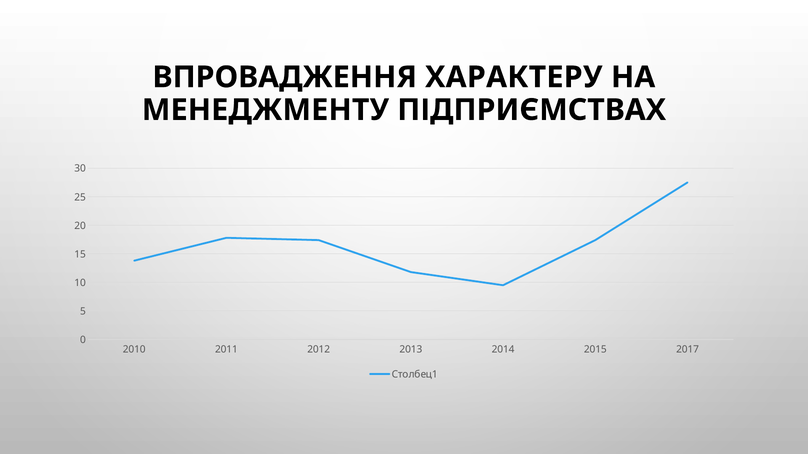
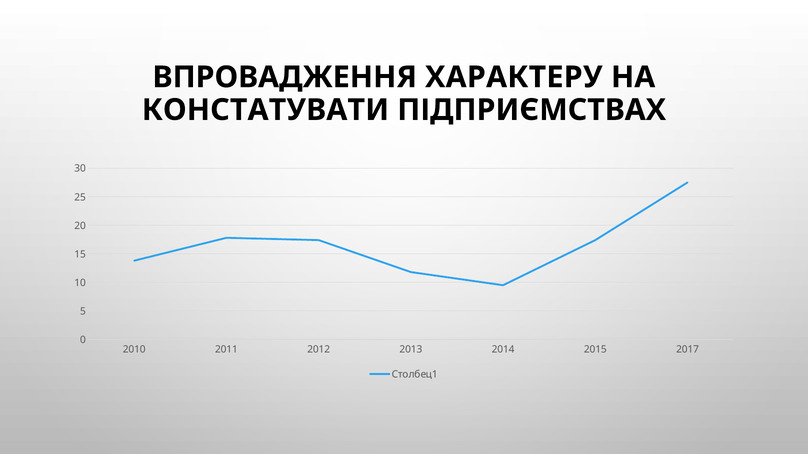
МЕНЕДЖМЕНТУ: МЕНЕДЖМЕНТУ -> КОНСТАТУВАТИ
